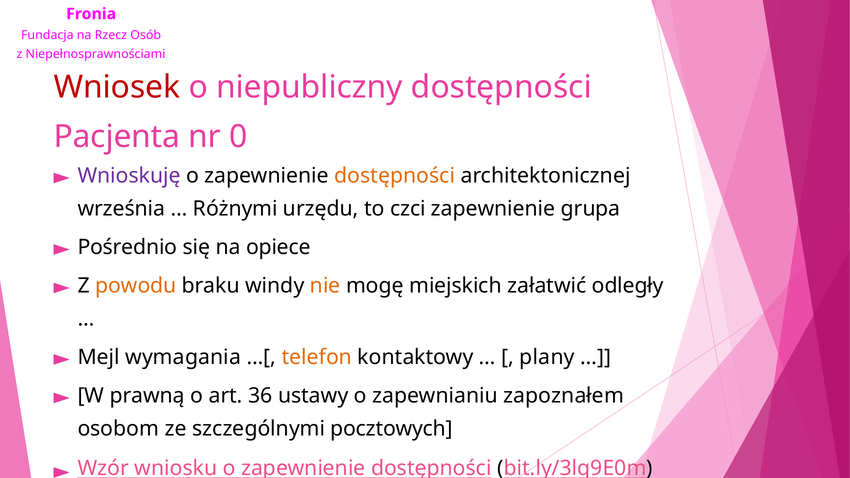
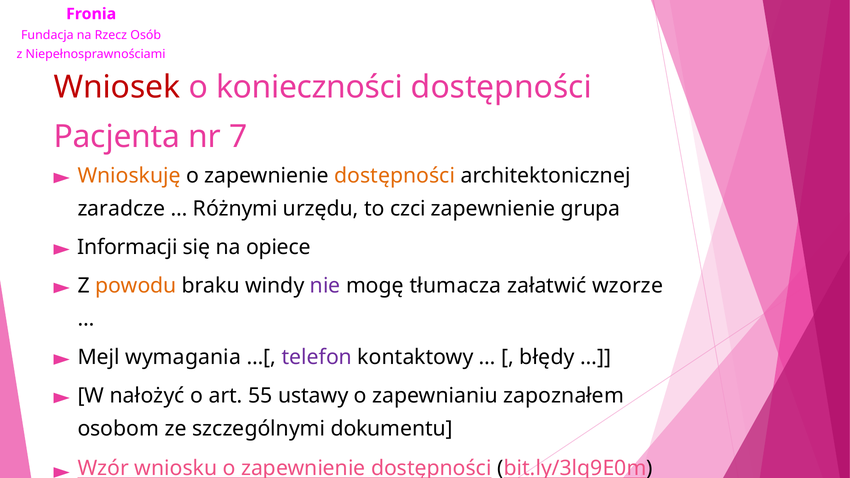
niepubliczny: niepubliczny -> konieczności
0: 0 -> 7
Wnioskuję colour: purple -> orange
września: września -> zaradcze
Pośrednio: Pośrednio -> Informacji
nie colour: orange -> purple
miejskich: miejskich -> tłumacza
odległy: odległy -> wzorze
telefon colour: orange -> purple
plany: plany -> błędy
prawną: prawną -> nałożyć
36: 36 -> 55
pocztowych: pocztowych -> dokumentu
